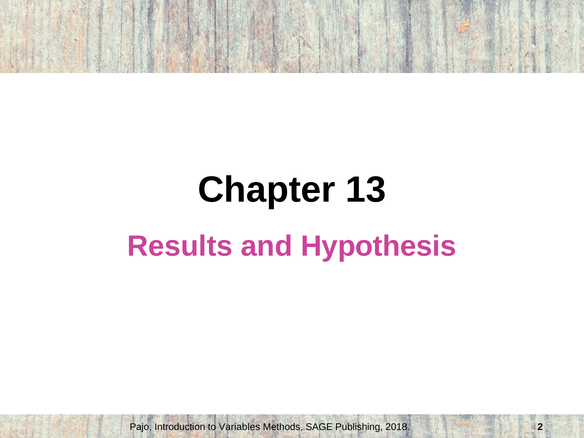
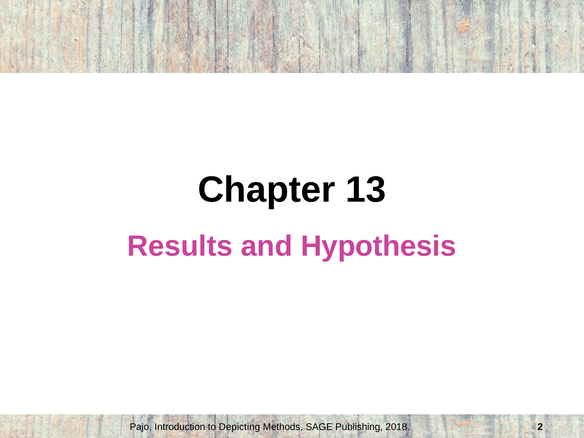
Variables: Variables -> Depicting
